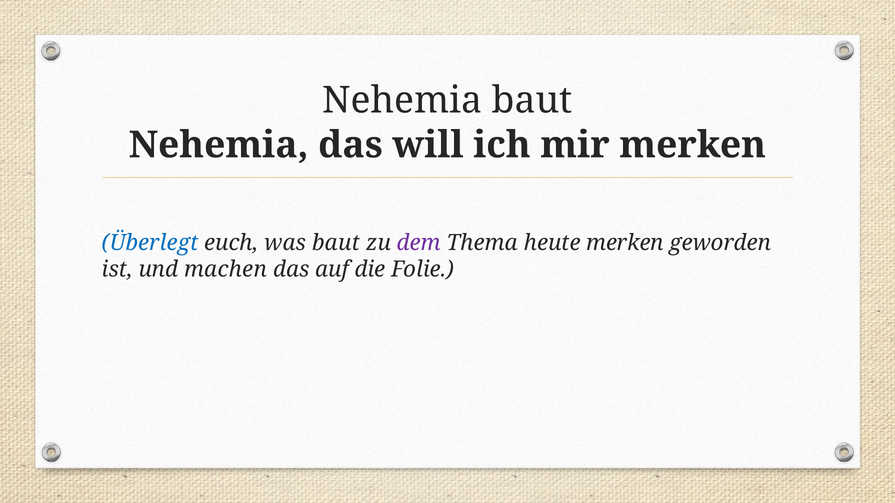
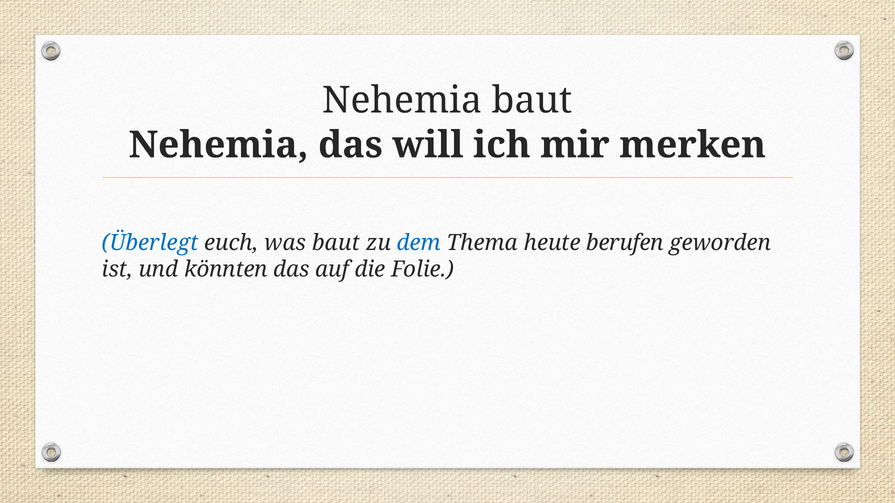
dem colour: purple -> blue
heute merken: merken -> berufen
machen: machen -> könnten
